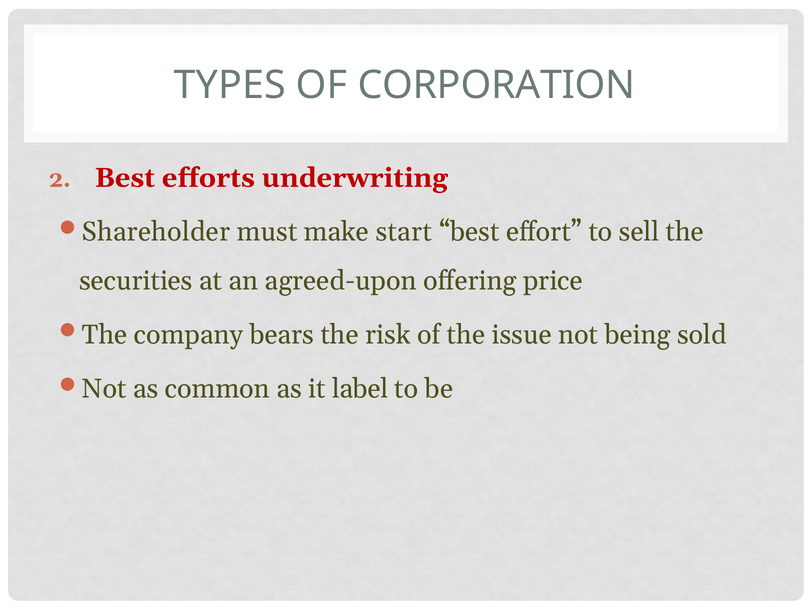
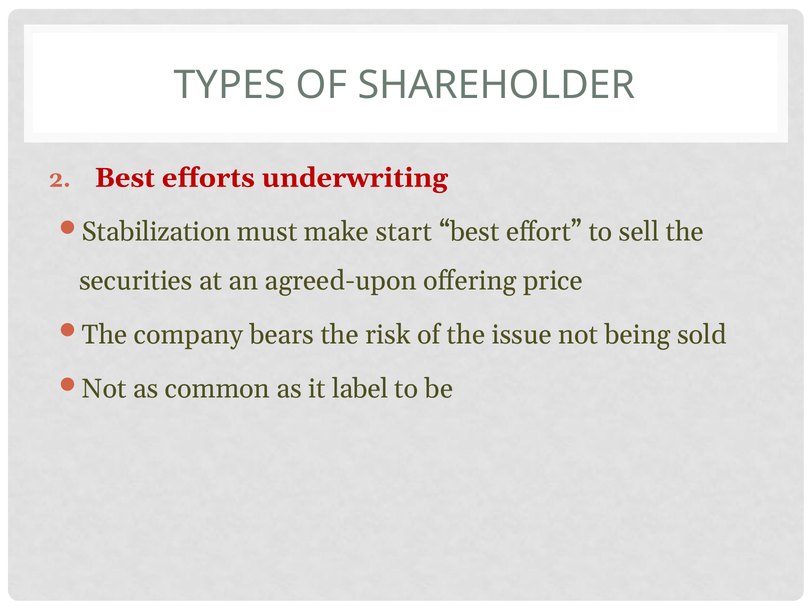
CORPORATION: CORPORATION -> SHAREHOLDER
Shareholder: Shareholder -> Stabilization
